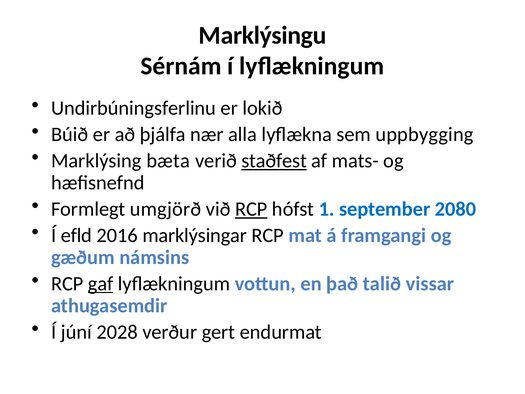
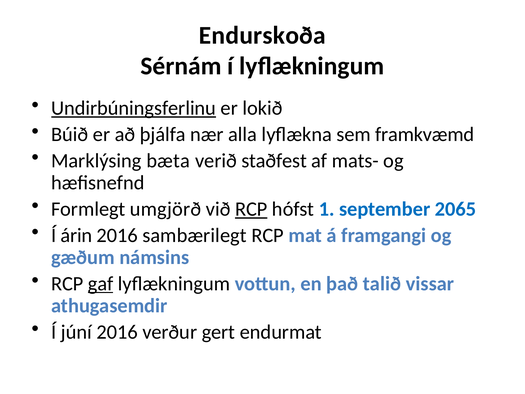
Marklýsingu: Marklýsingu -> Endurskoða
Undirbúningsferlinu underline: none -> present
uppbygging: uppbygging -> framkvæmd
staðfest underline: present -> none
2080: 2080 -> 2065
efld: efld -> árin
marklýsingar: marklýsingar -> sambærilegt
júní 2028: 2028 -> 2016
